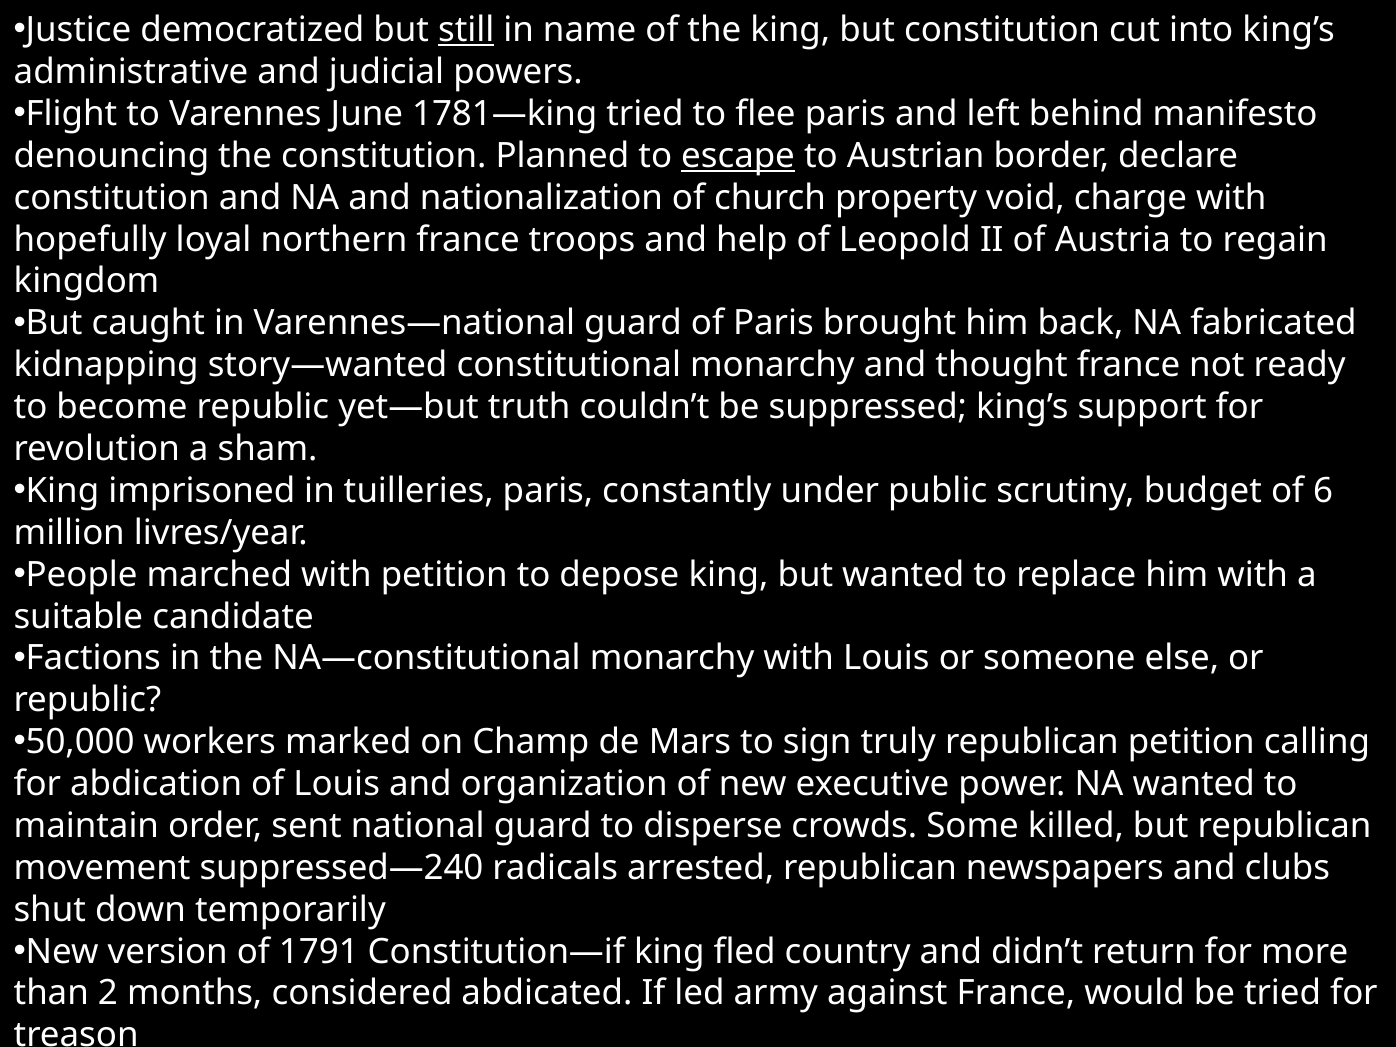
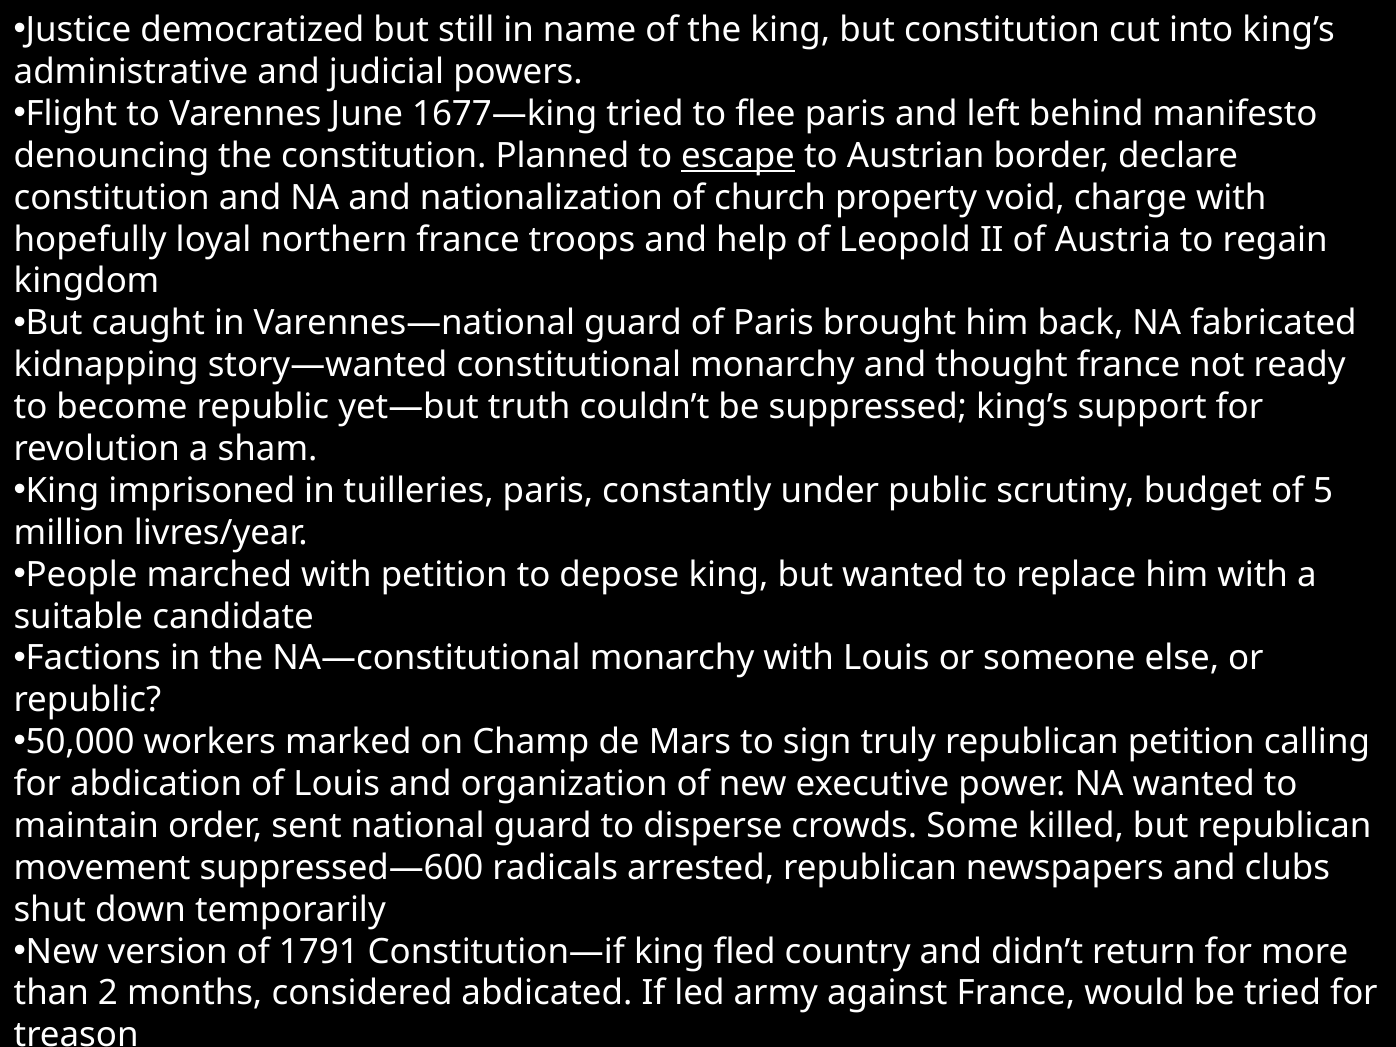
still underline: present -> none
1781—king: 1781—king -> 1677—king
6: 6 -> 5
suppressed—240: suppressed—240 -> suppressed—600
